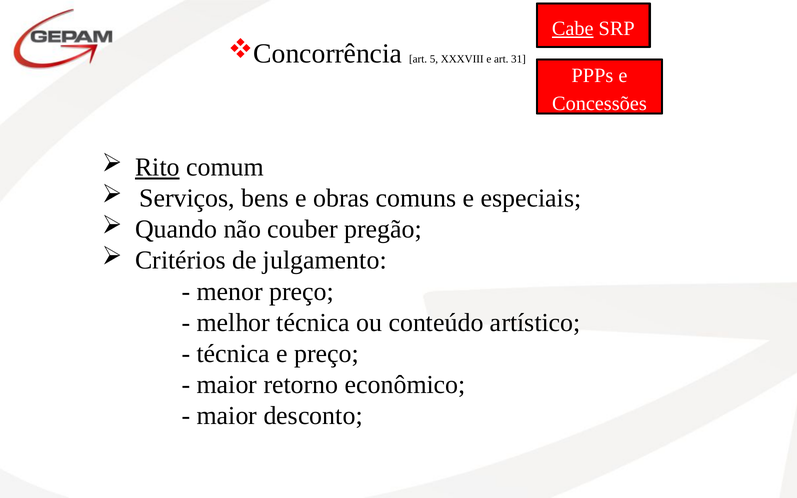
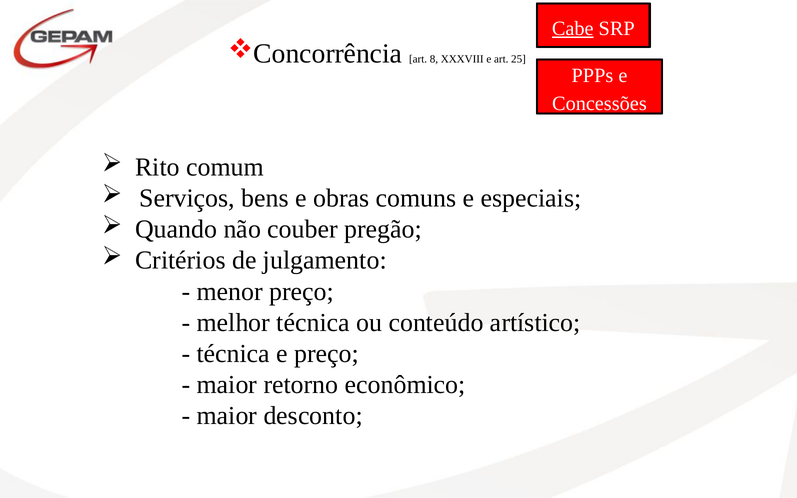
5: 5 -> 8
31: 31 -> 25
Rito underline: present -> none
